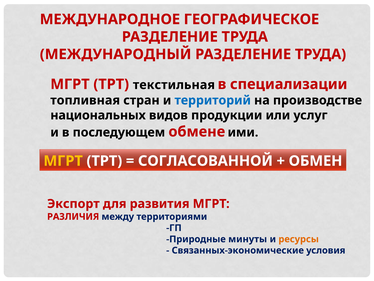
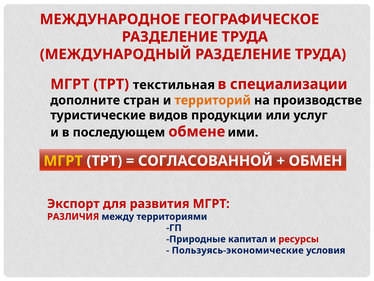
топливная: топливная -> дополните
территорий colour: blue -> orange
национальных: национальных -> туристические
минуты: минуты -> капитал
ресурсы colour: orange -> red
Связанных-экономические: Связанных-экономические -> Пользуясь-экономические
